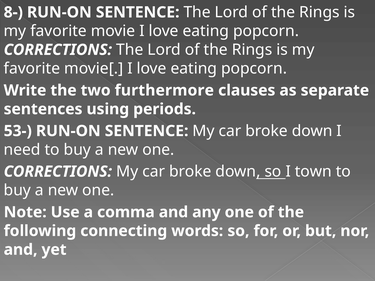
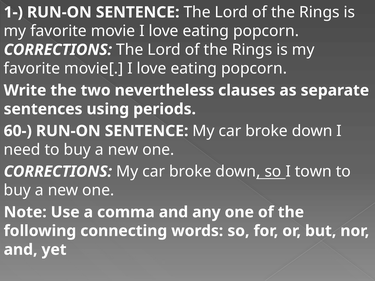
8-: 8- -> 1-
furthermore: furthermore -> nevertheless
53-: 53- -> 60-
